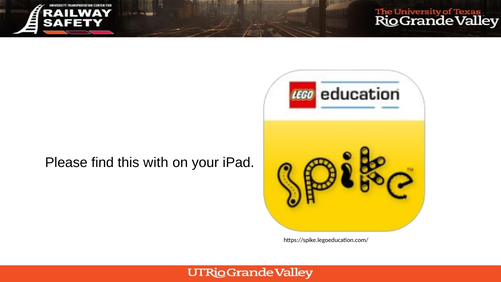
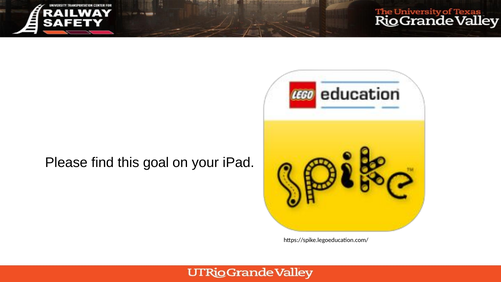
with: with -> goal
